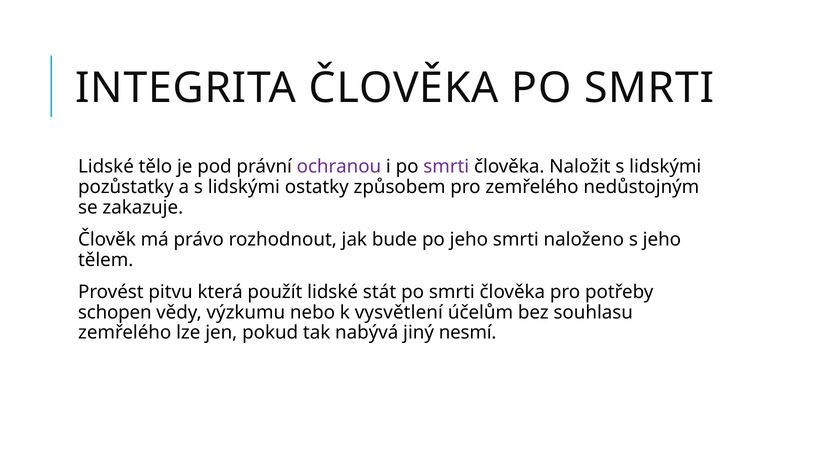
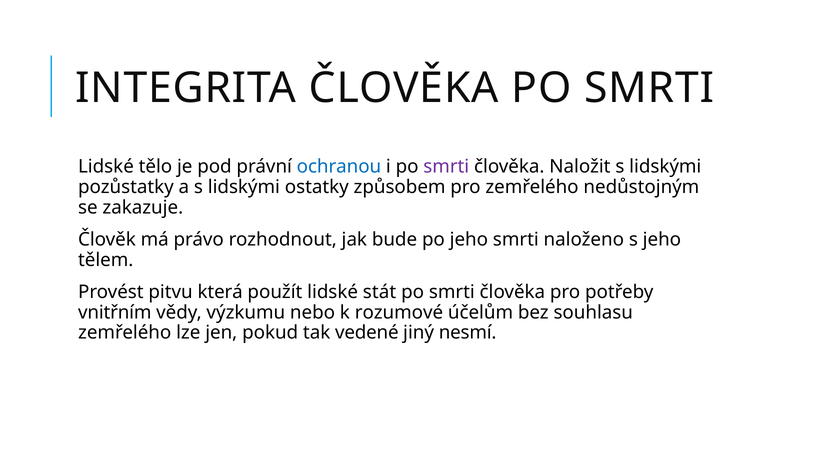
ochranou colour: purple -> blue
schopen: schopen -> vnitřním
vysvětlení: vysvětlení -> rozumové
nabývá: nabývá -> vedené
